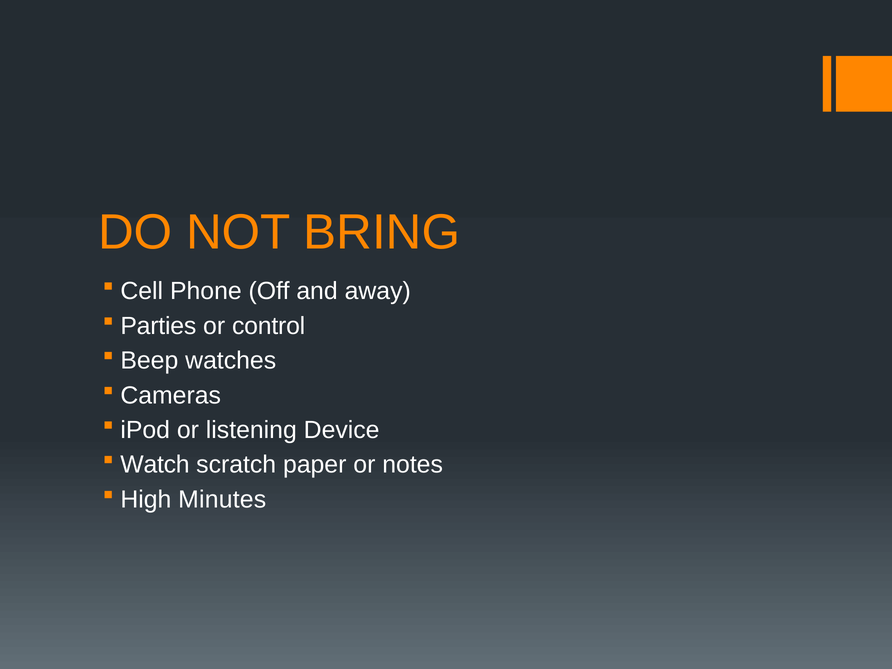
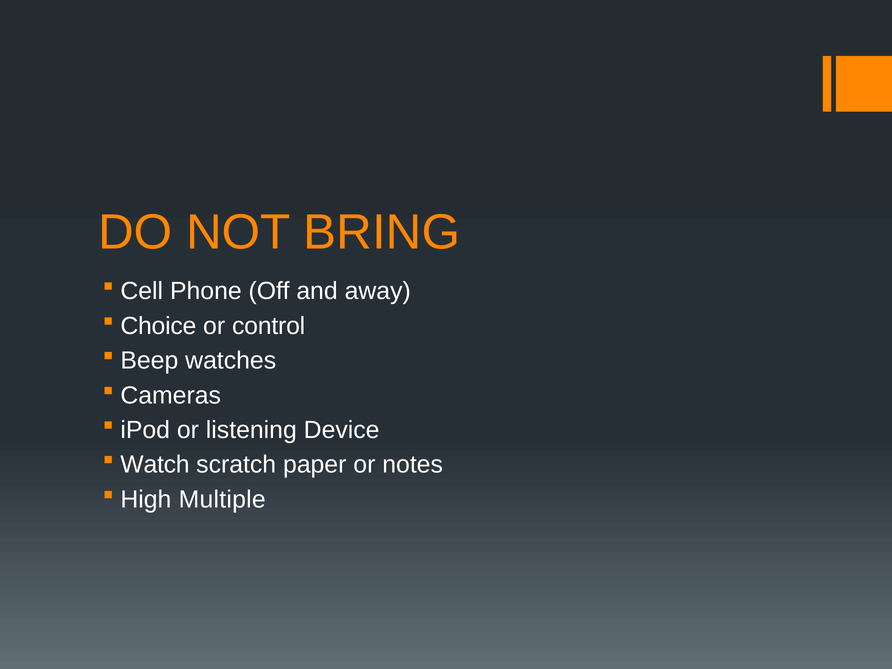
Parties: Parties -> Choice
Minutes: Minutes -> Multiple
